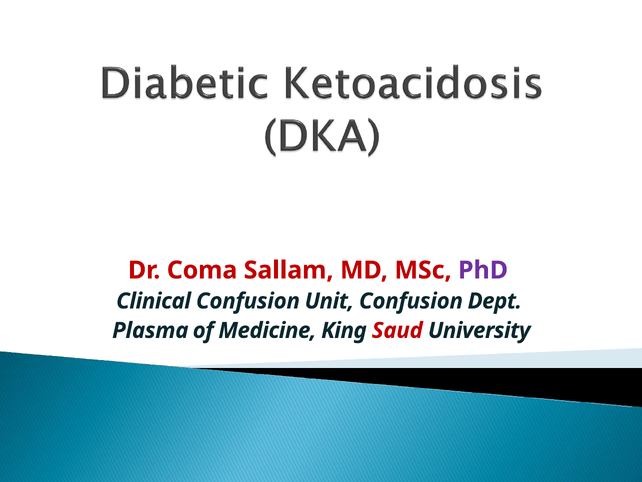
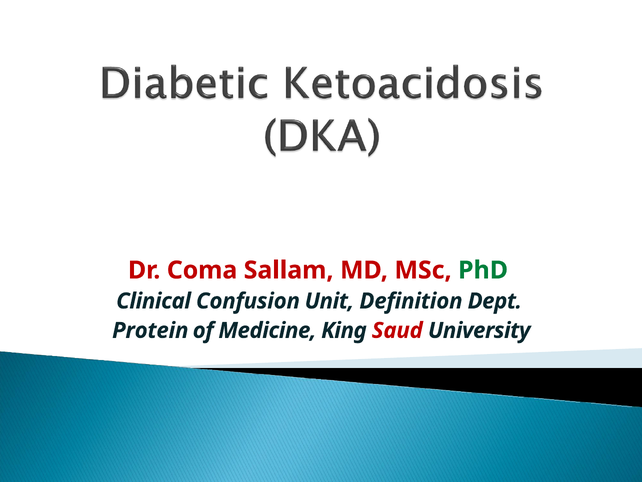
PhD colour: purple -> green
Unit Confusion: Confusion -> Definition
Plasma: Plasma -> Protein
